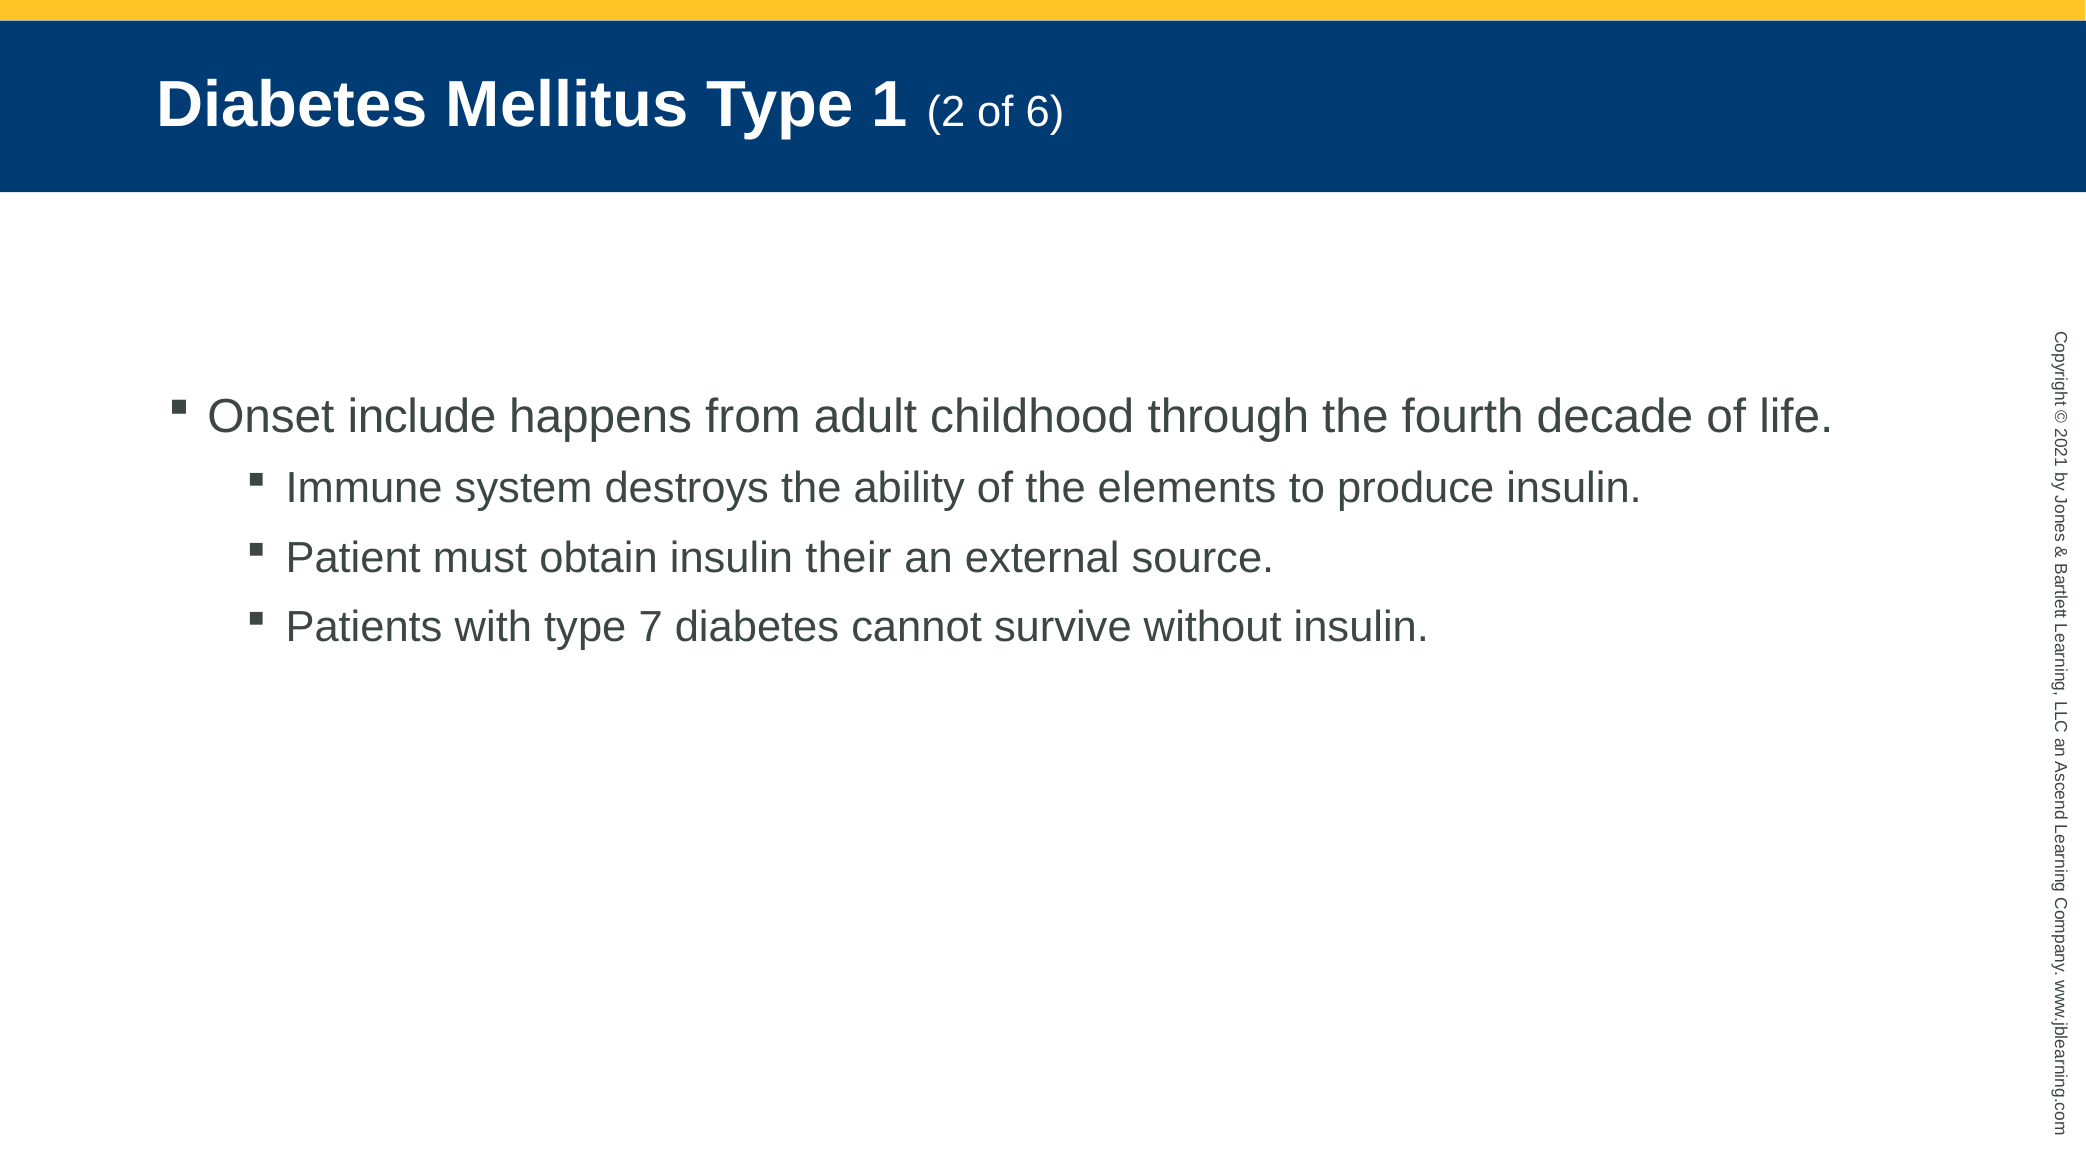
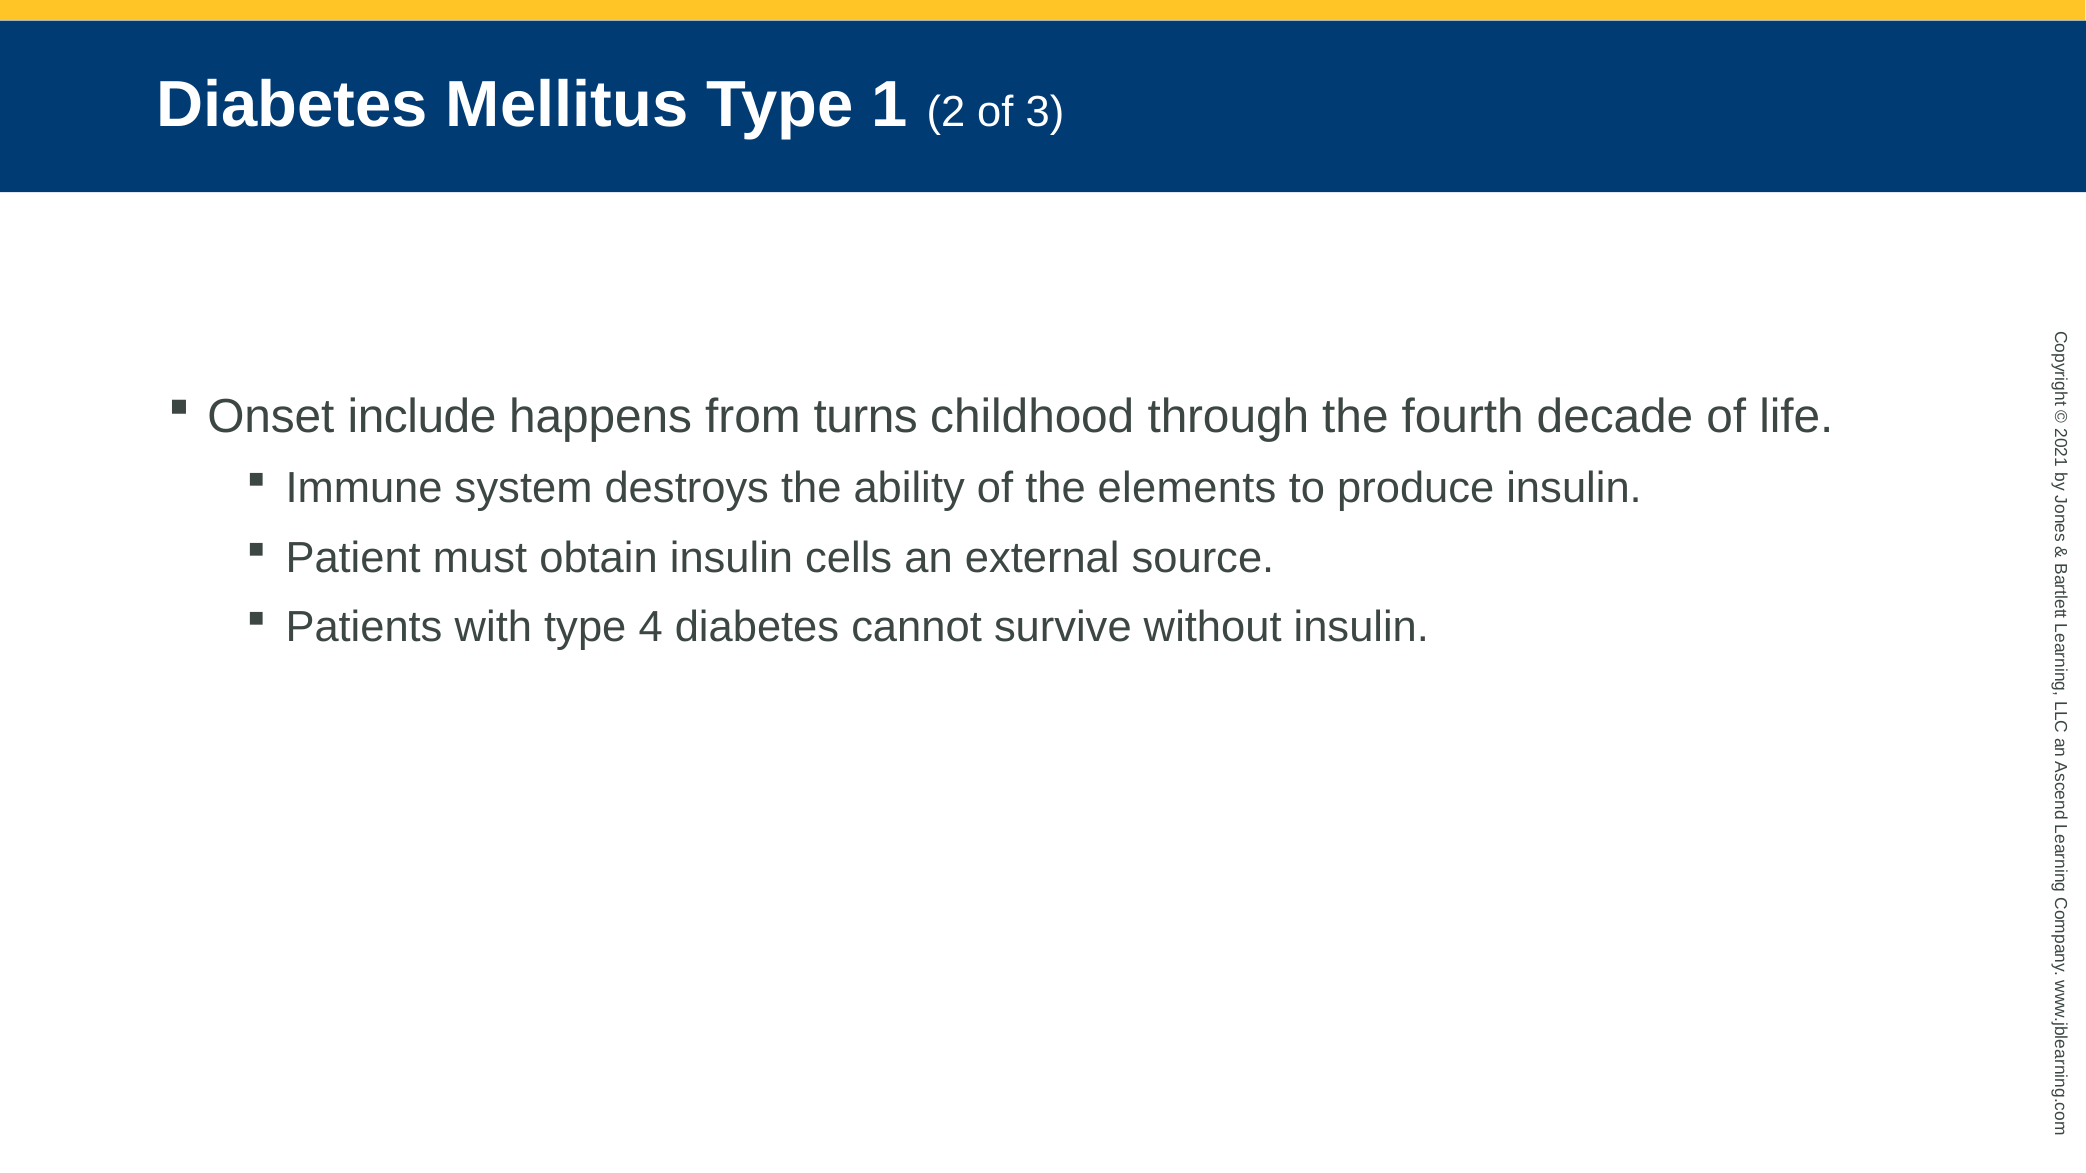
6: 6 -> 3
adult: adult -> turns
their: their -> cells
7: 7 -> 4
